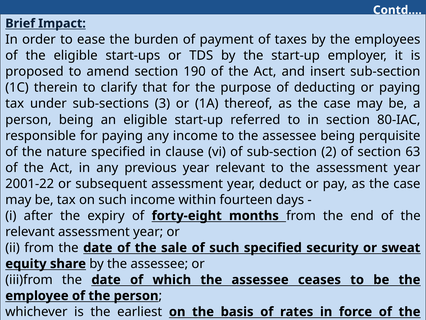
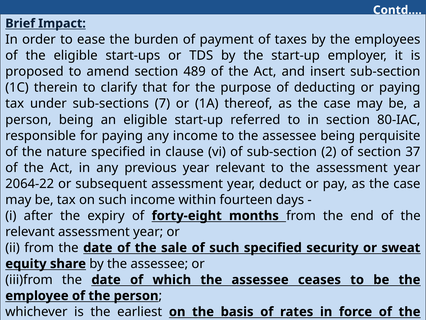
190: 190 -> 489
3: 3 -> 7
63: 63 -> 37
2001-22: 2001-22 -> 2064-22
